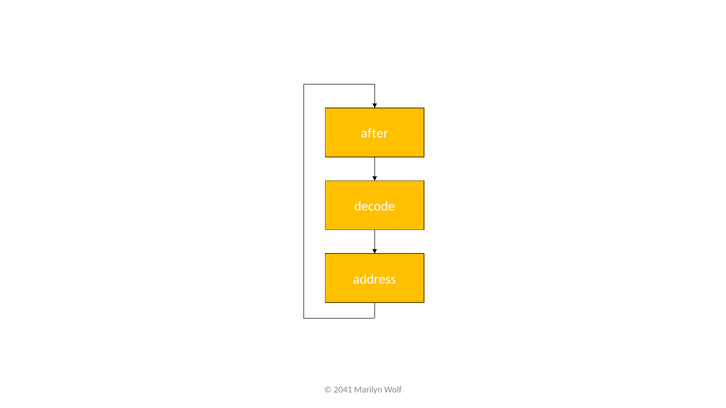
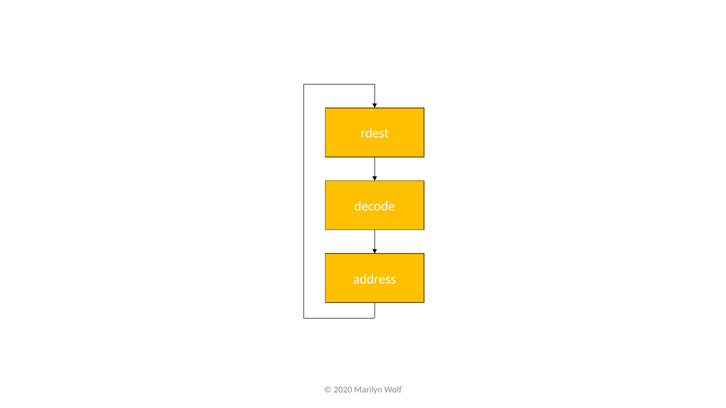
after: after -> rdest
2041: 2041 -> 2020
